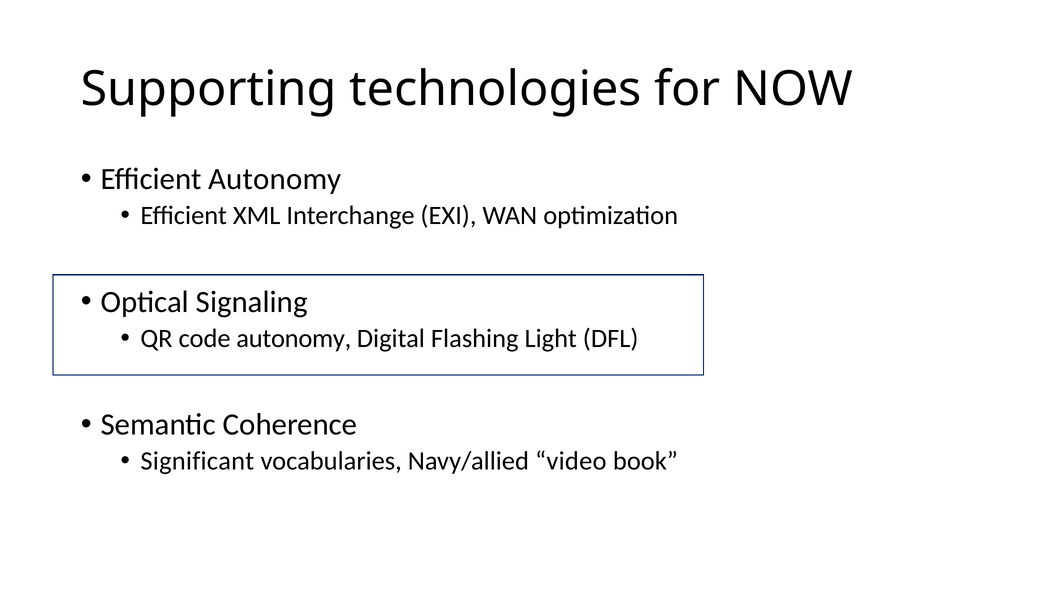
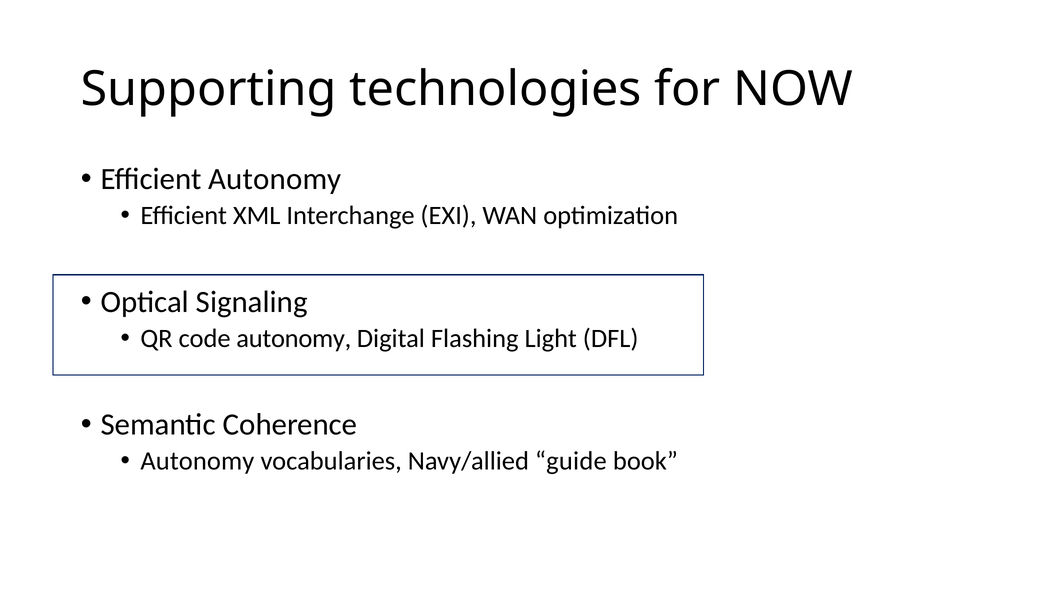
Significant at (197, 461): Significant -> Autonomy
video: video -> guide
